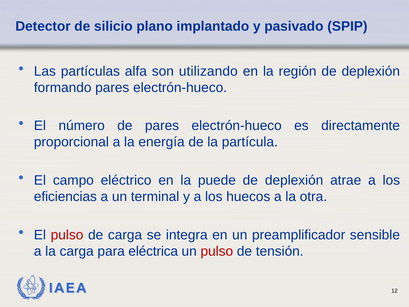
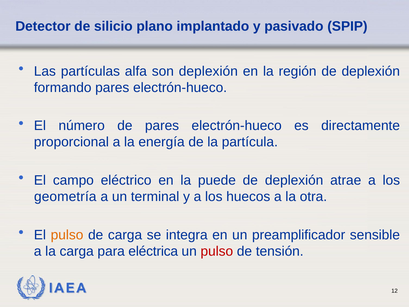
son utilizando: utilizando -> deplexión
eficiencias: eficiencias -> geometría
pulso at (67, 235) colour: red -> orange
